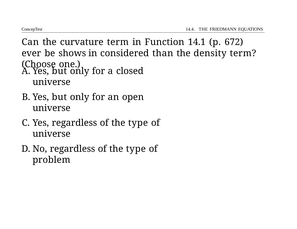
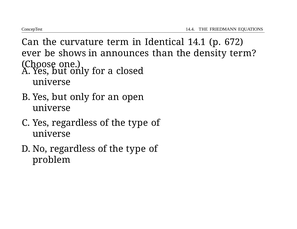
Function: Function -> Identical
considered: considered -> announces
